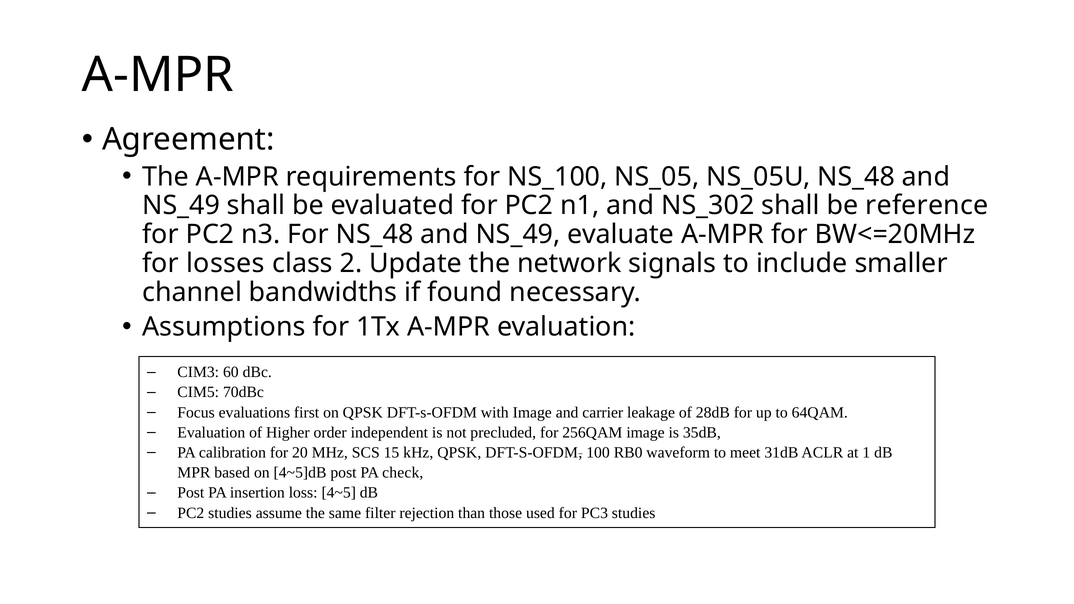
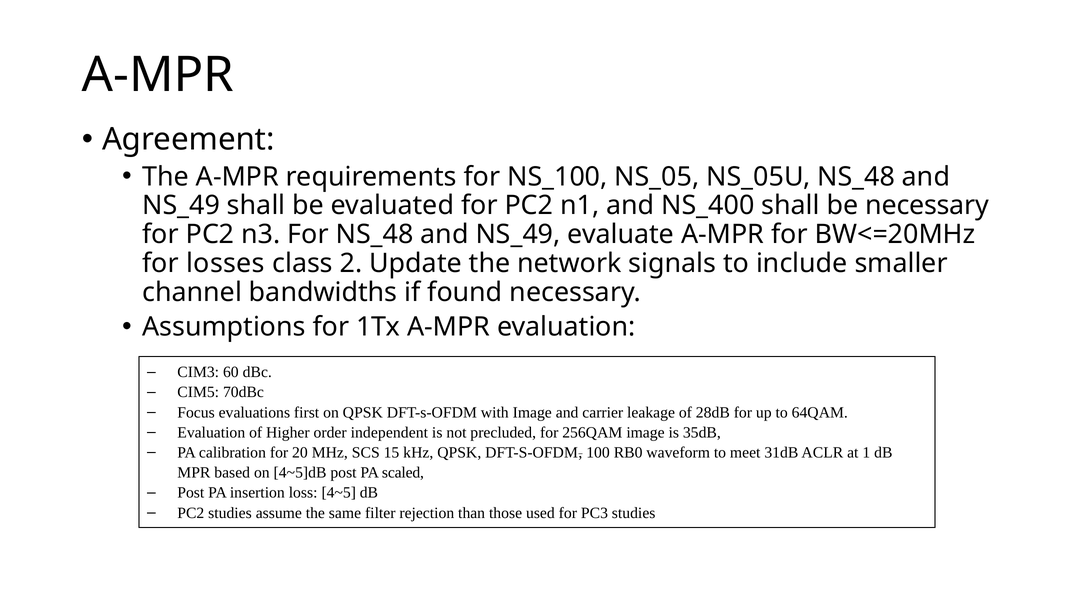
NS_302: NS_302 -> NS_400
be reference: reference -> necessary
check: check -> scaled
